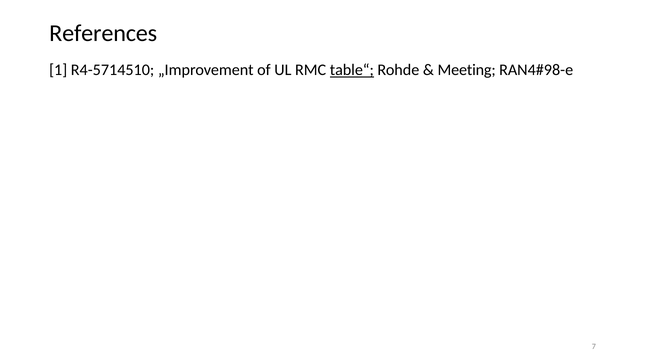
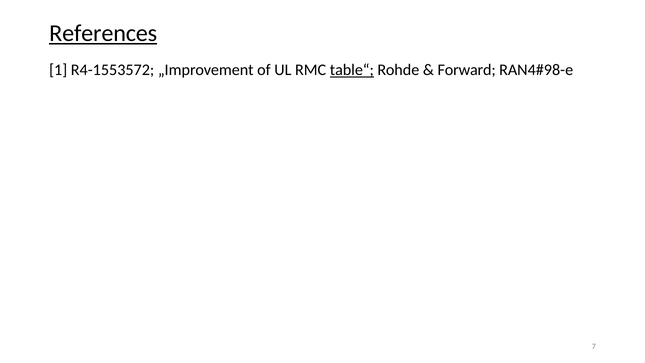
References underline: none -> present
R4-5714510: R4-5714510 -> R4-1553572
Meeting: Meeting -> Forward
